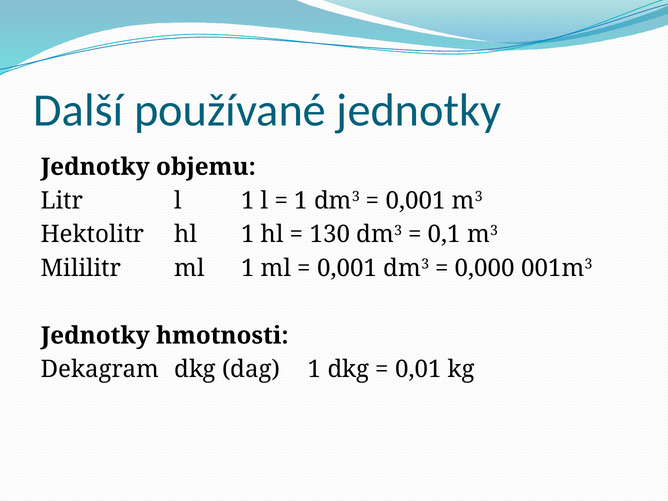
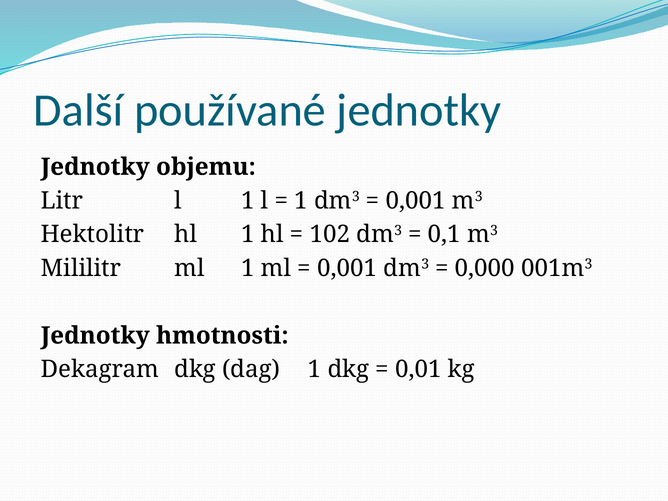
130: 130 -> 102
